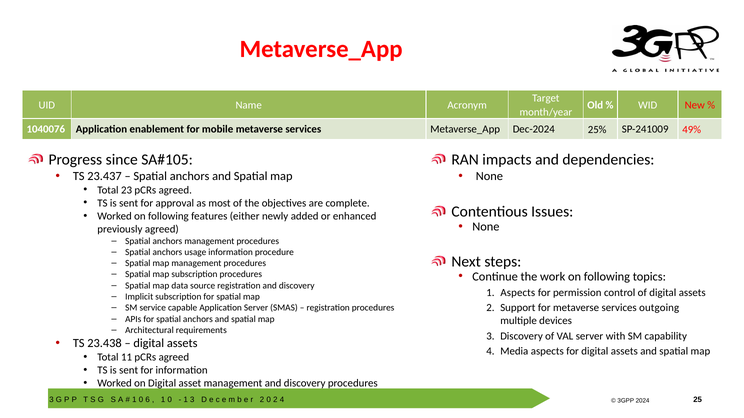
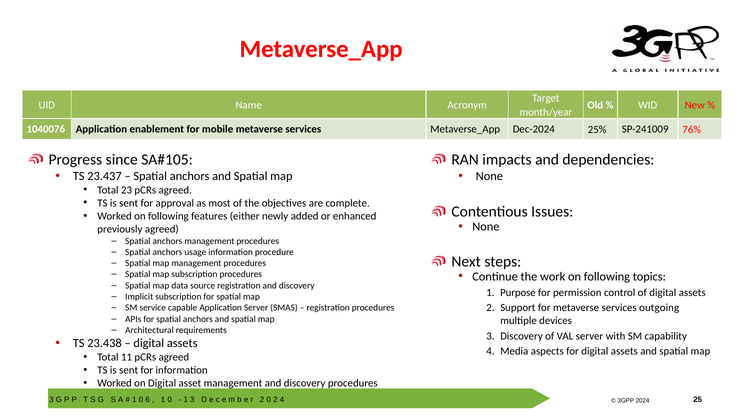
49%: 49% -> 76%
Aspects at (518, 293): Aspects -> Purpose
